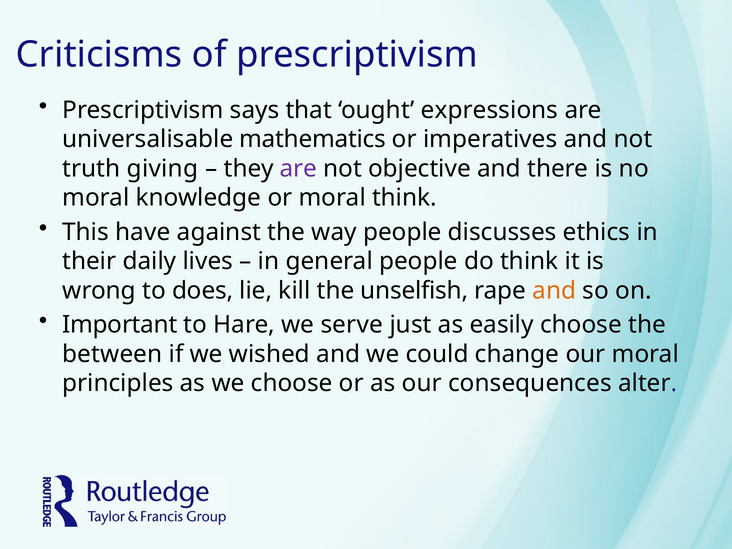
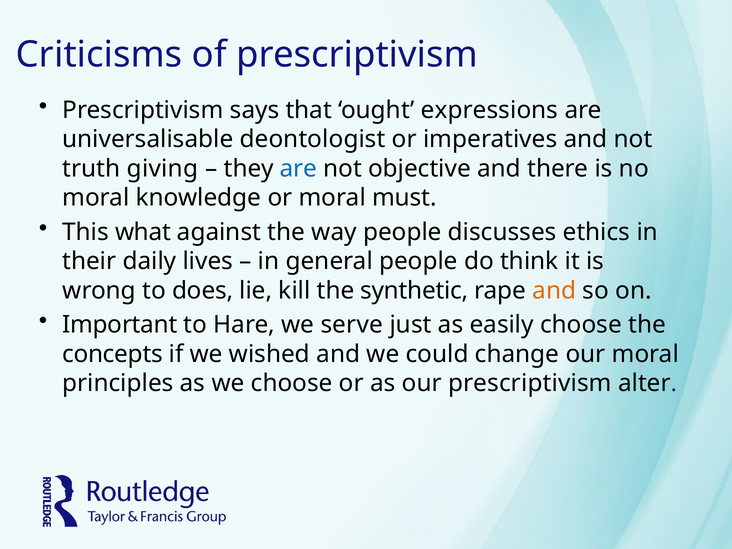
mathematics: mathematics -> deontologist
are at (298, 169) colour: purple -> blue
moral think: think -> must
have: have -> what
unselfish: unselfish -> synthetic
between: between -> concepts
our consequences: consequences -> prescriptivism
